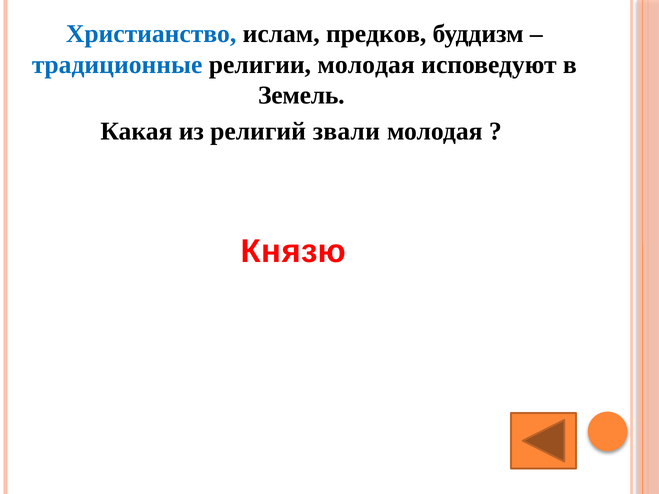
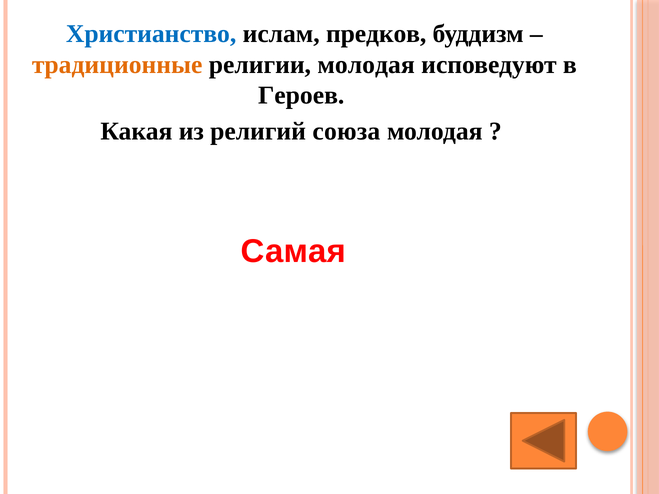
традиционные colour: blue -> orange
Земель: Земель -> Героев
звали: звали -> союза
Князю: Князю -> Самая
